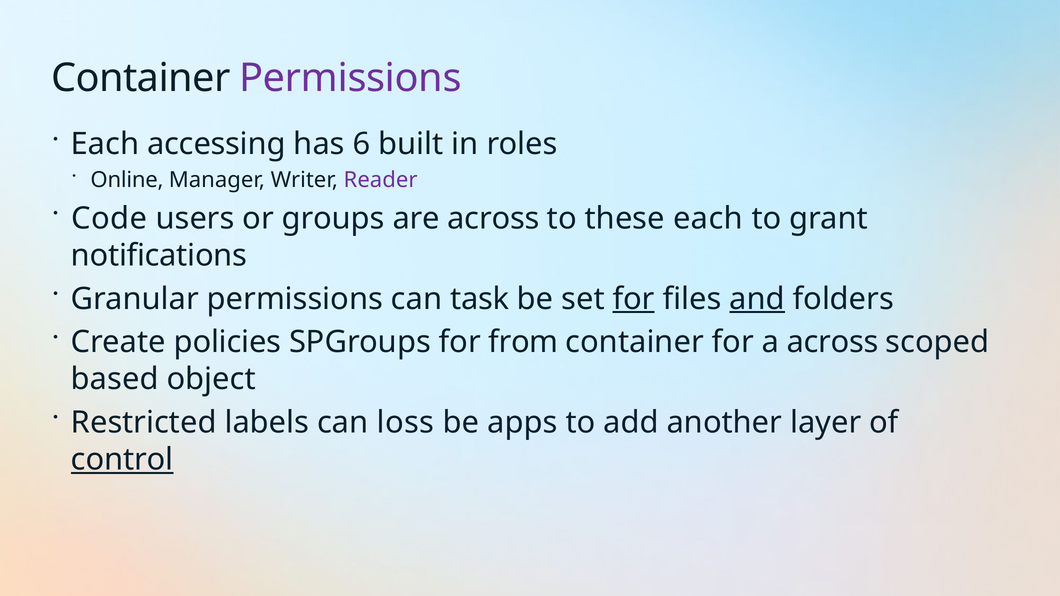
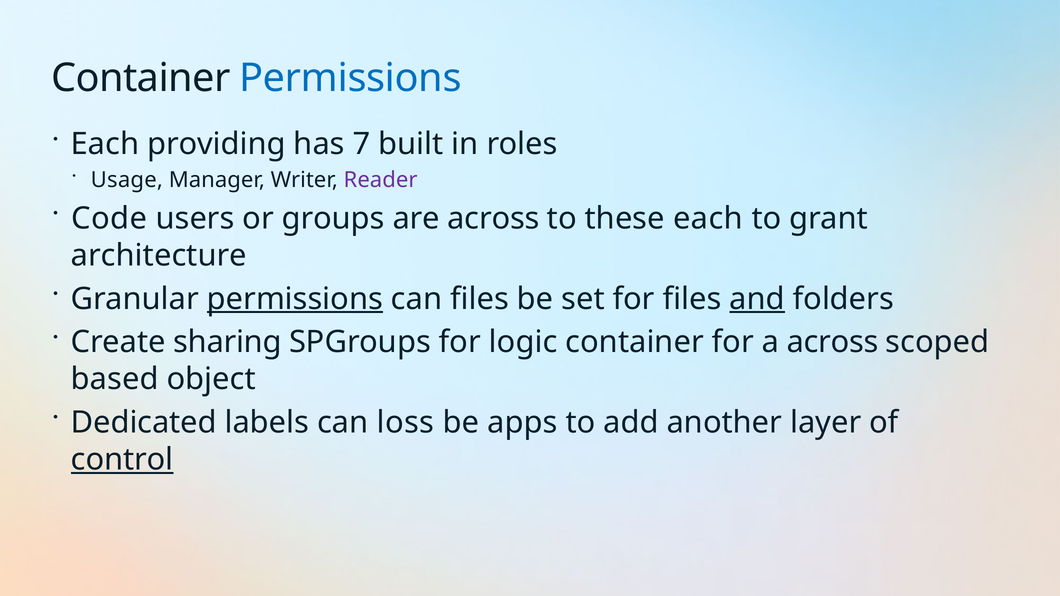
Permissions at (350, 78) colour: purple -> blue
accessing: accessing -> providing
6: 6 -> 7
Online: Online -> Usage
notifications: notifications -> architecture
permissions at (295, 299) underline: none -> present
can task: task -> files
for at (634, 299) underline: present -> none
policies: policies -> sharing
from: from -> logic
Restricted: Restricted -> Dedicated
